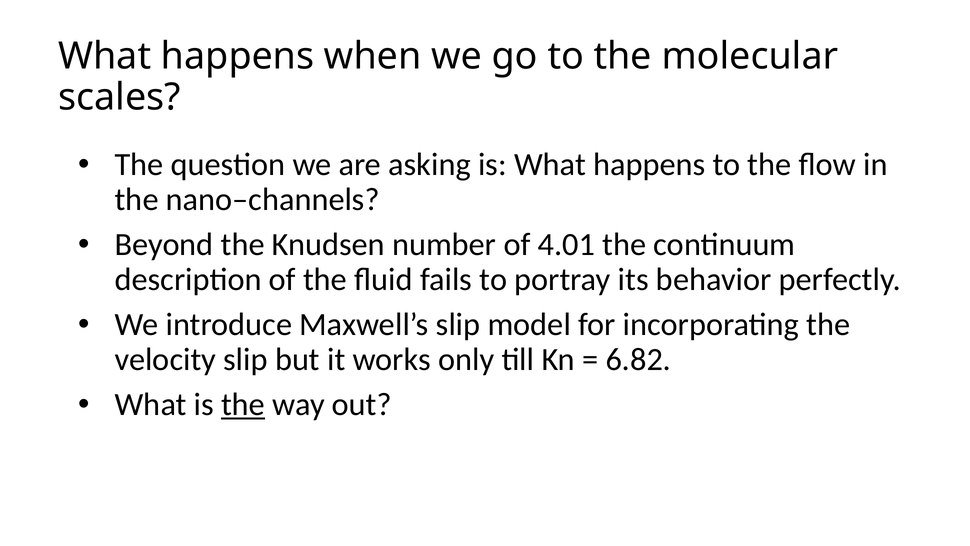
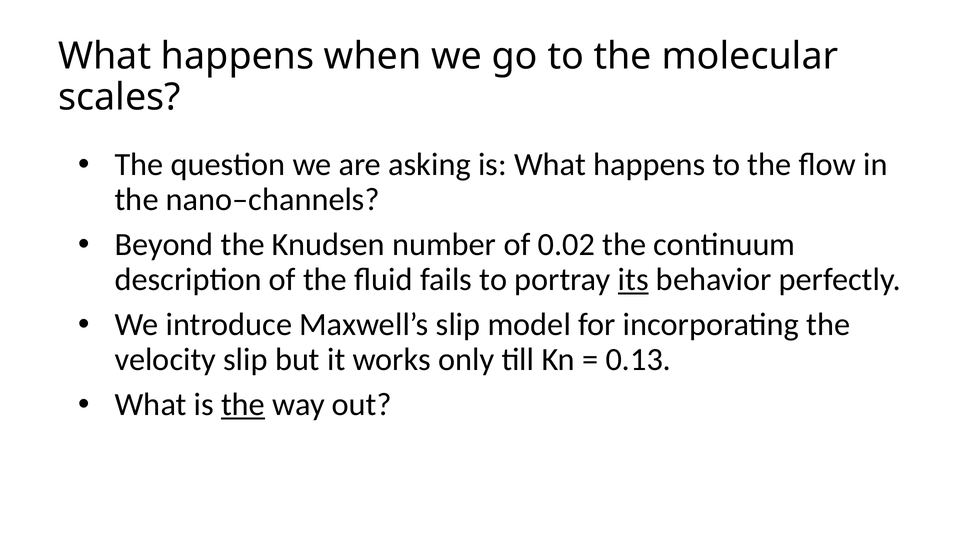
4.01: 4.01 -> 0.02
its underline: none -> present
6.82: 6.82 -> 0.13
